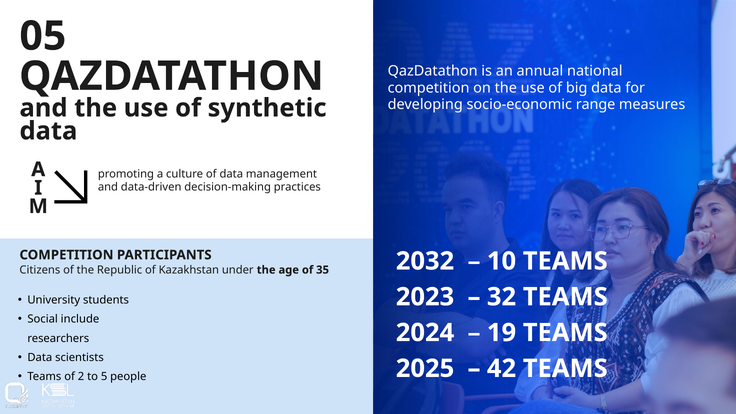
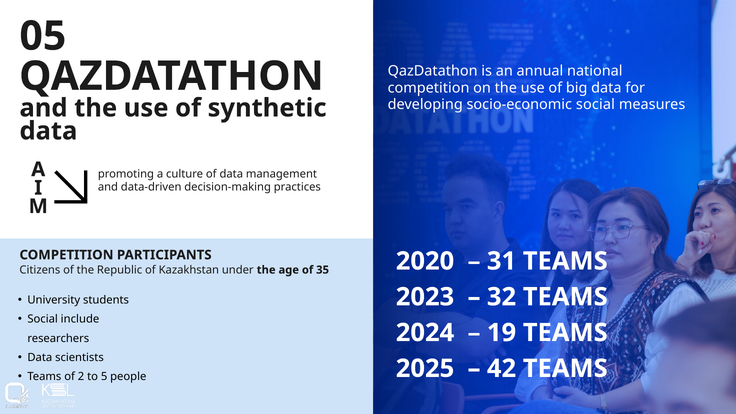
socio-economic range: range -> social
2032: 2032 -> 2020
10: 10 -> 31
